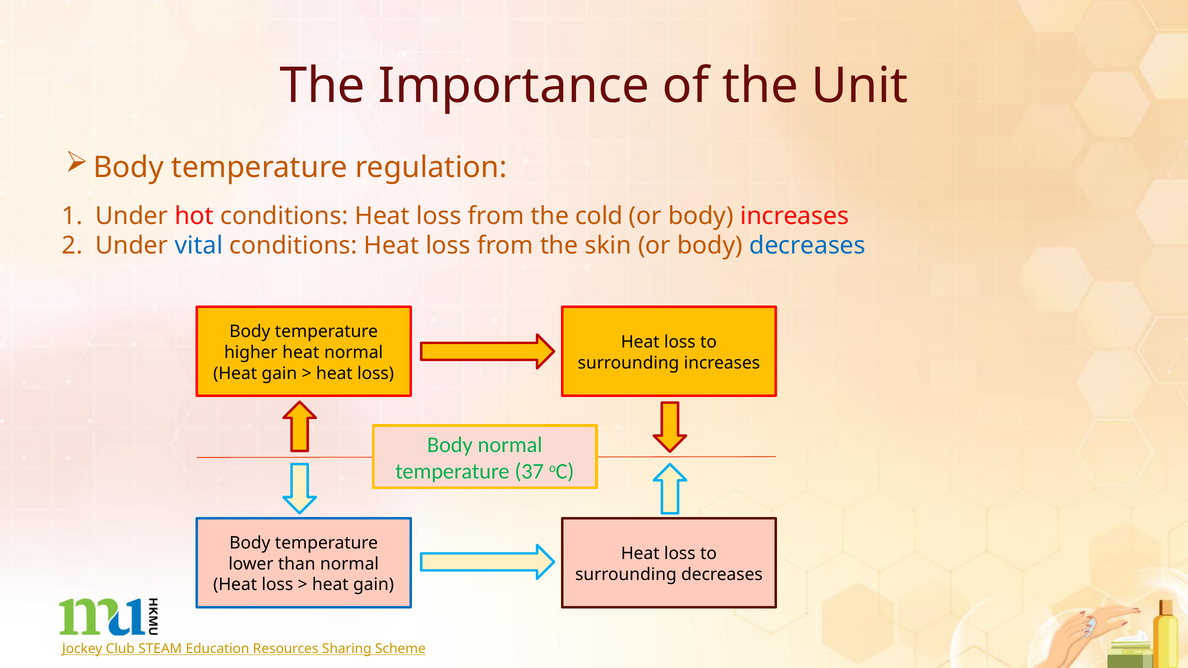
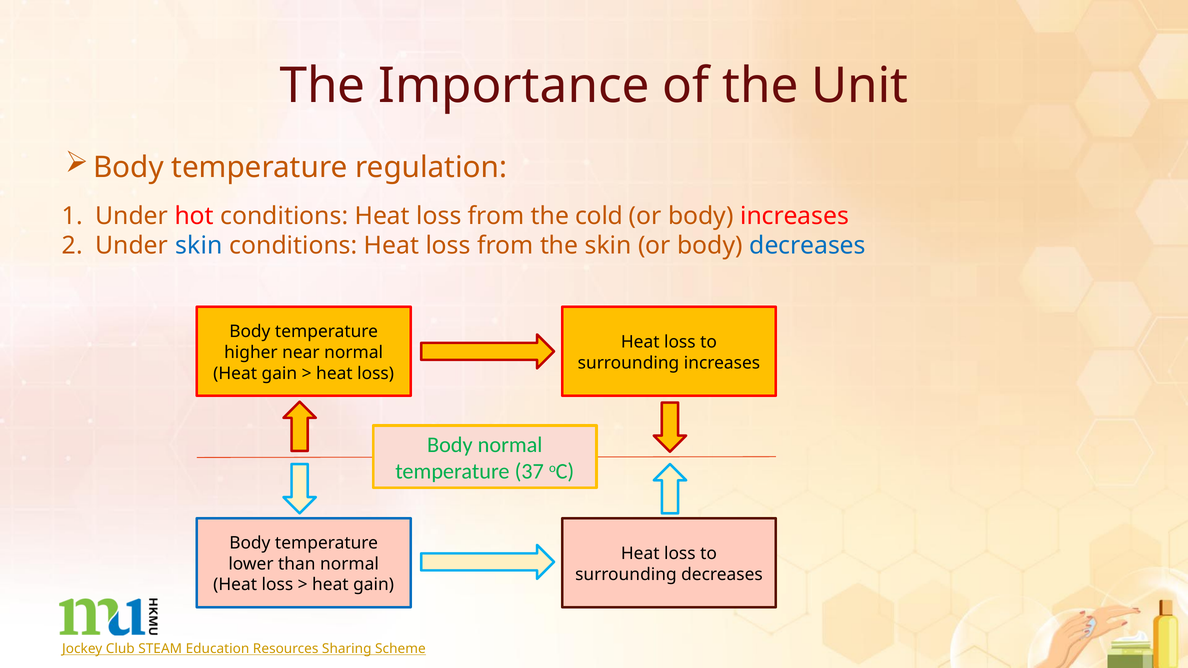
Under vital: vital -> skin
higher heat: heat -> near
